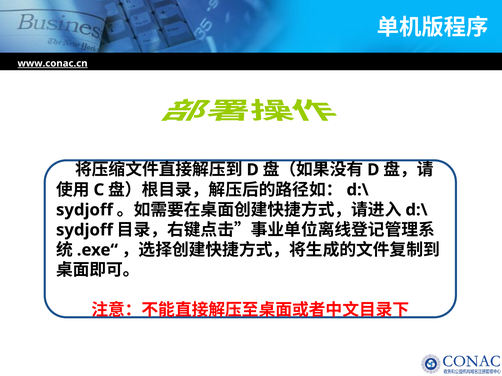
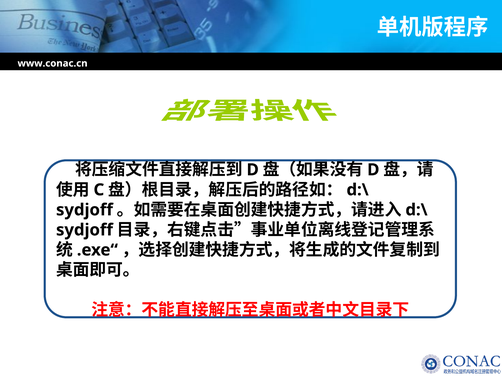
www.conac.cn underline: present -> none
